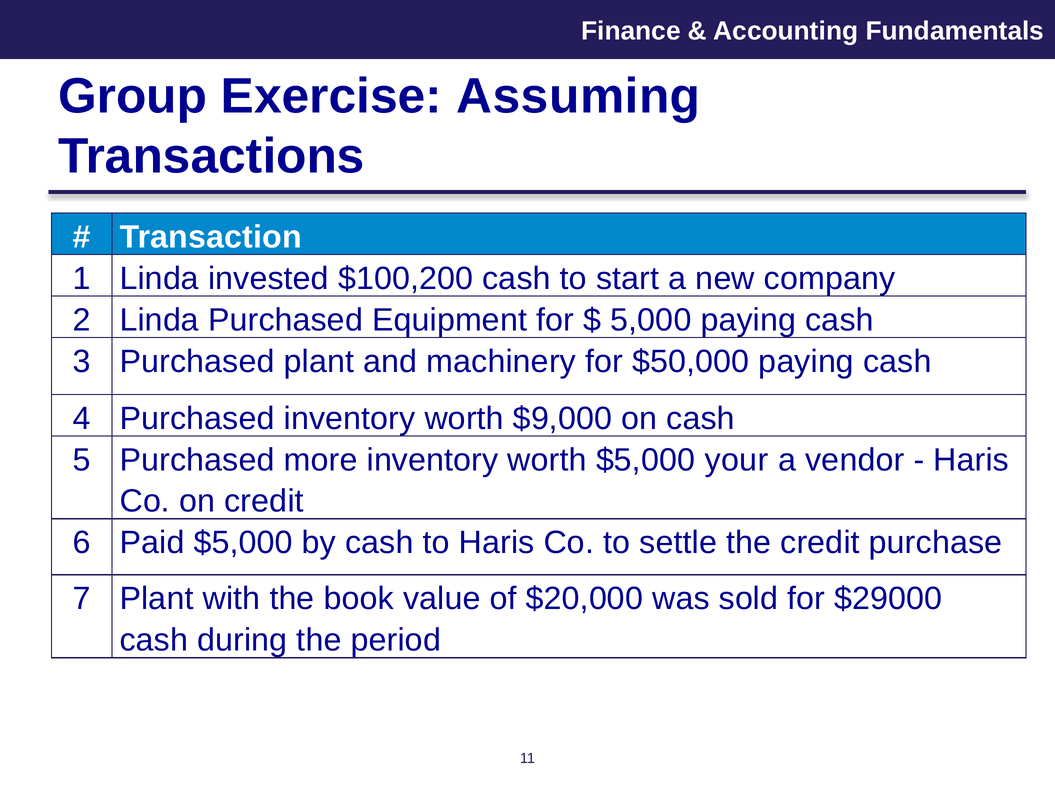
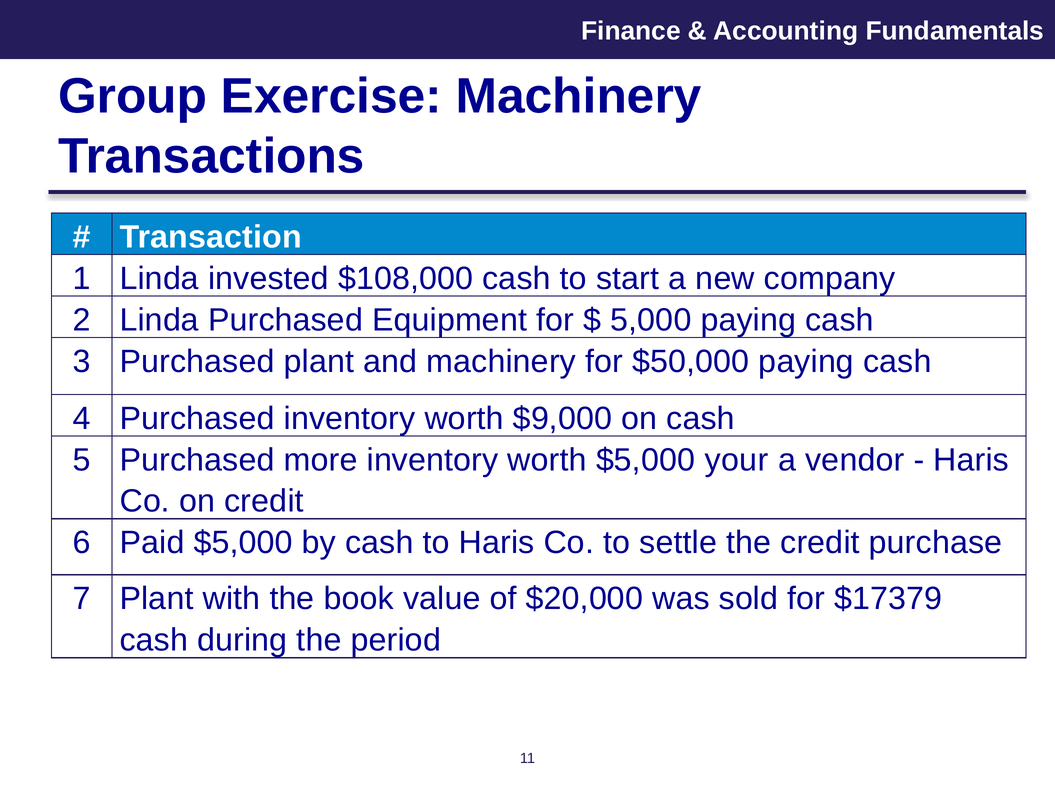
Exercise Assuming: Assuming -> Machinery
$100,200: $100,200 -> $108,000
$29000: $29000 -> $17379
